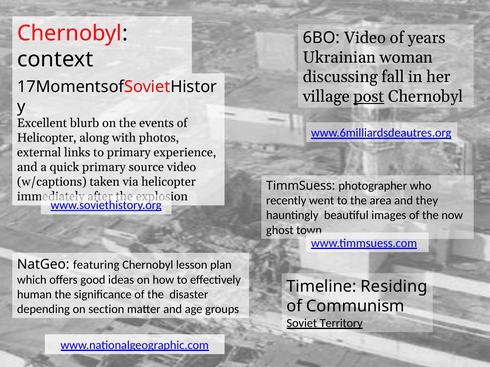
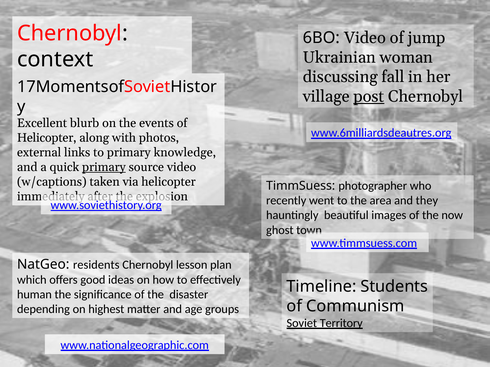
years: years -> jump
experience: experience -> knowledge
primary at (104, 167) underline: none -> present
featuring: featuring -> residents
Residing: Residing -> Students
section: section -> highest
